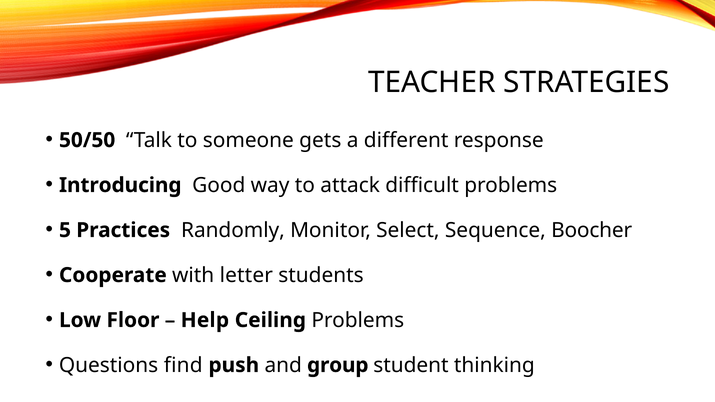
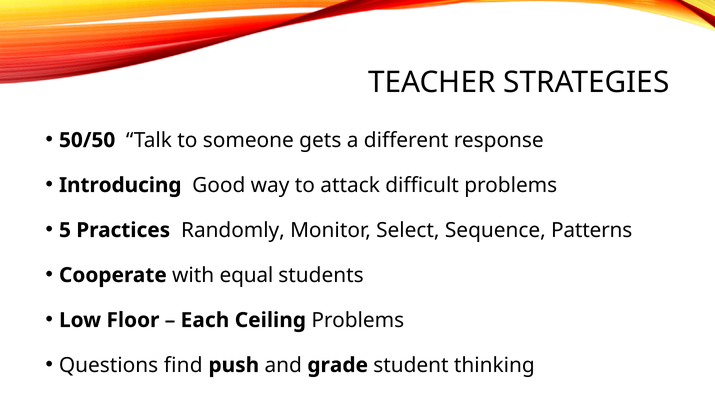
Boocher: Boocher -> Patterns
letter: letter -> equal
Help: Help -> Each
group: group -> grade
